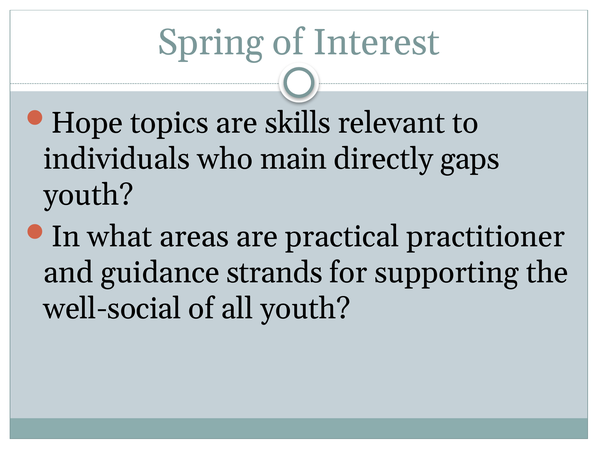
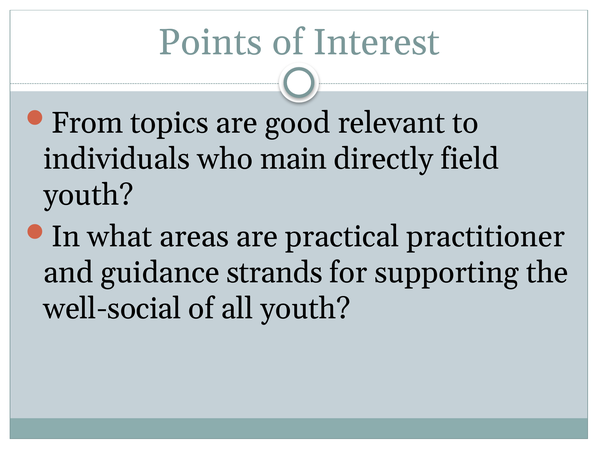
Spring: Spring -> Points
Hope: Hope -> From
skills: skills -> good
gaps: gaps -> field
